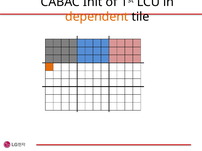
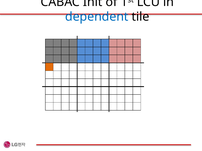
dependent colour: orange -> blue
